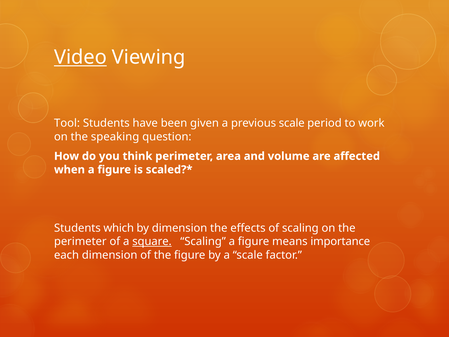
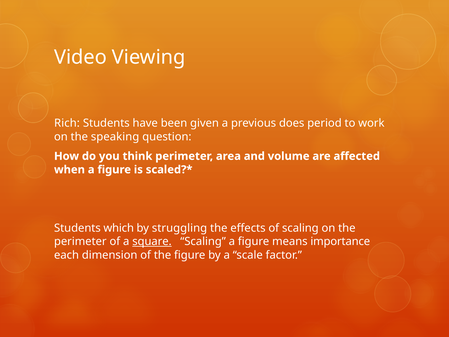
Video underline: present -> none
Tool: Tool -> Rich
previous scale: scale -> does
by dimension: dimension -> struggling
